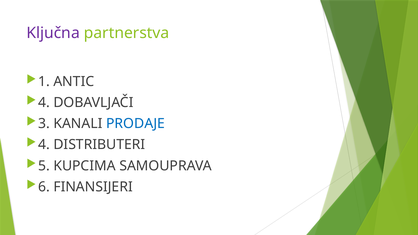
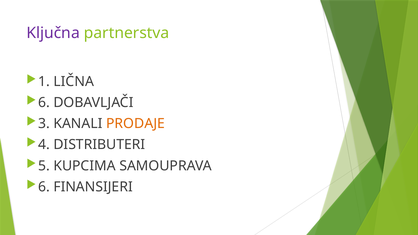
ANTIC: ANTIC -> LIČNA
4 at (44, 103): 4 -> 6
PRODAJE colour: blue -> orange
